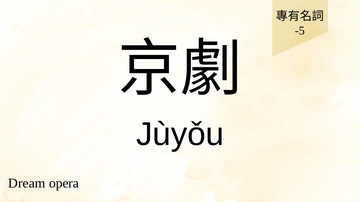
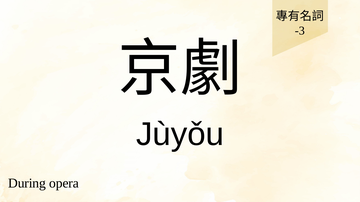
-5: -5 -> -3
Dream: Dream -> During
